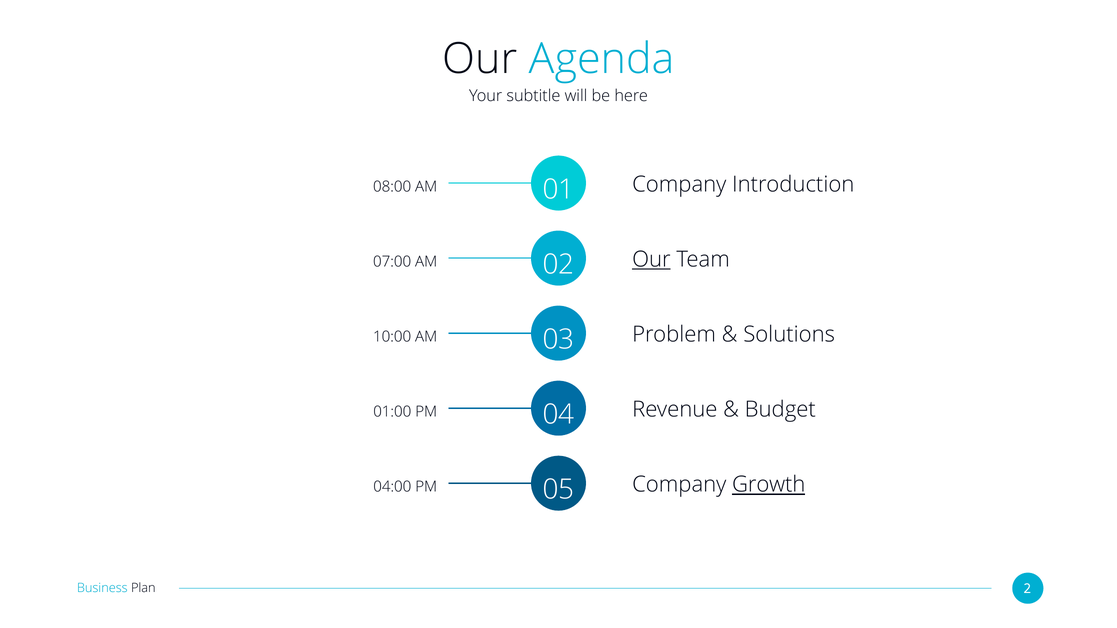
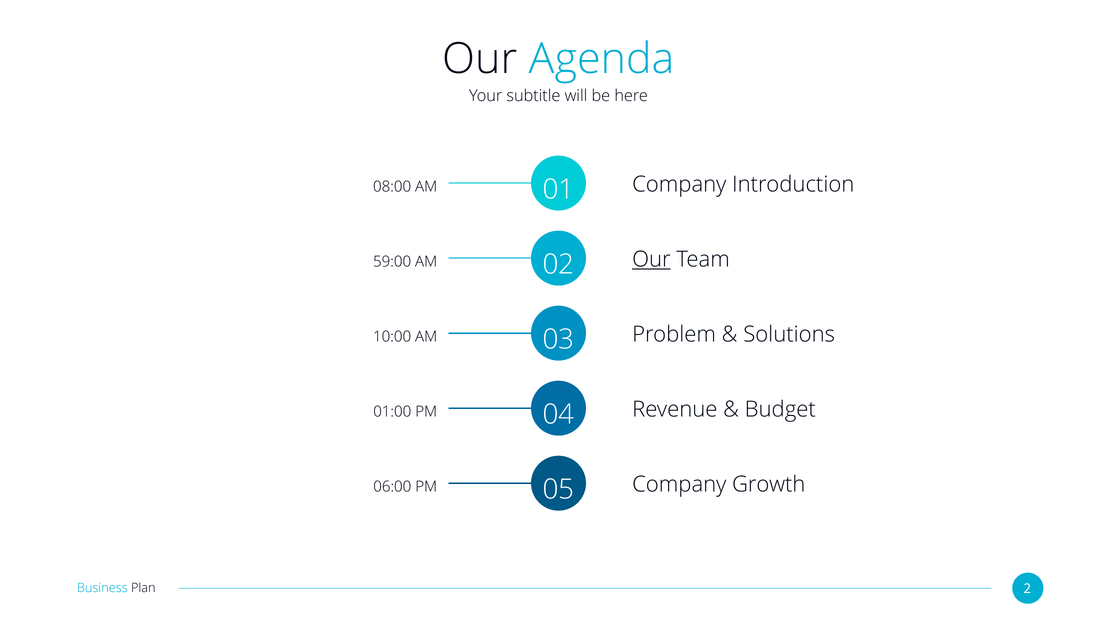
07:00: 07:00 -> 59:00
04:00: 04:00 -> 06:00
Growth underline: present -> none
